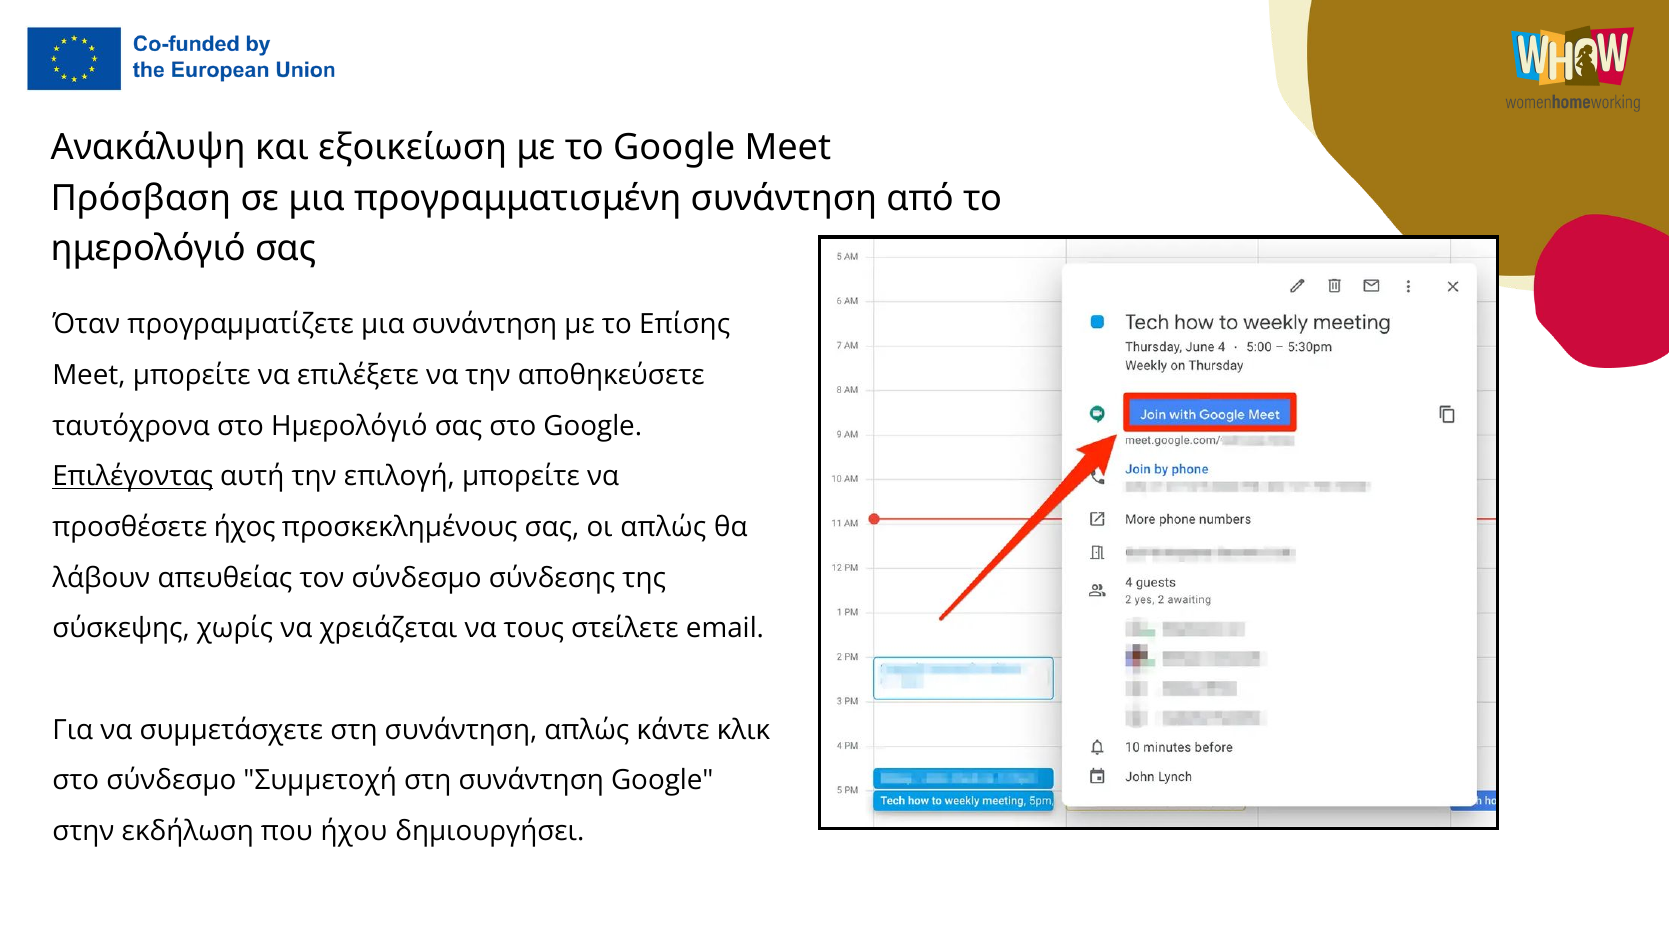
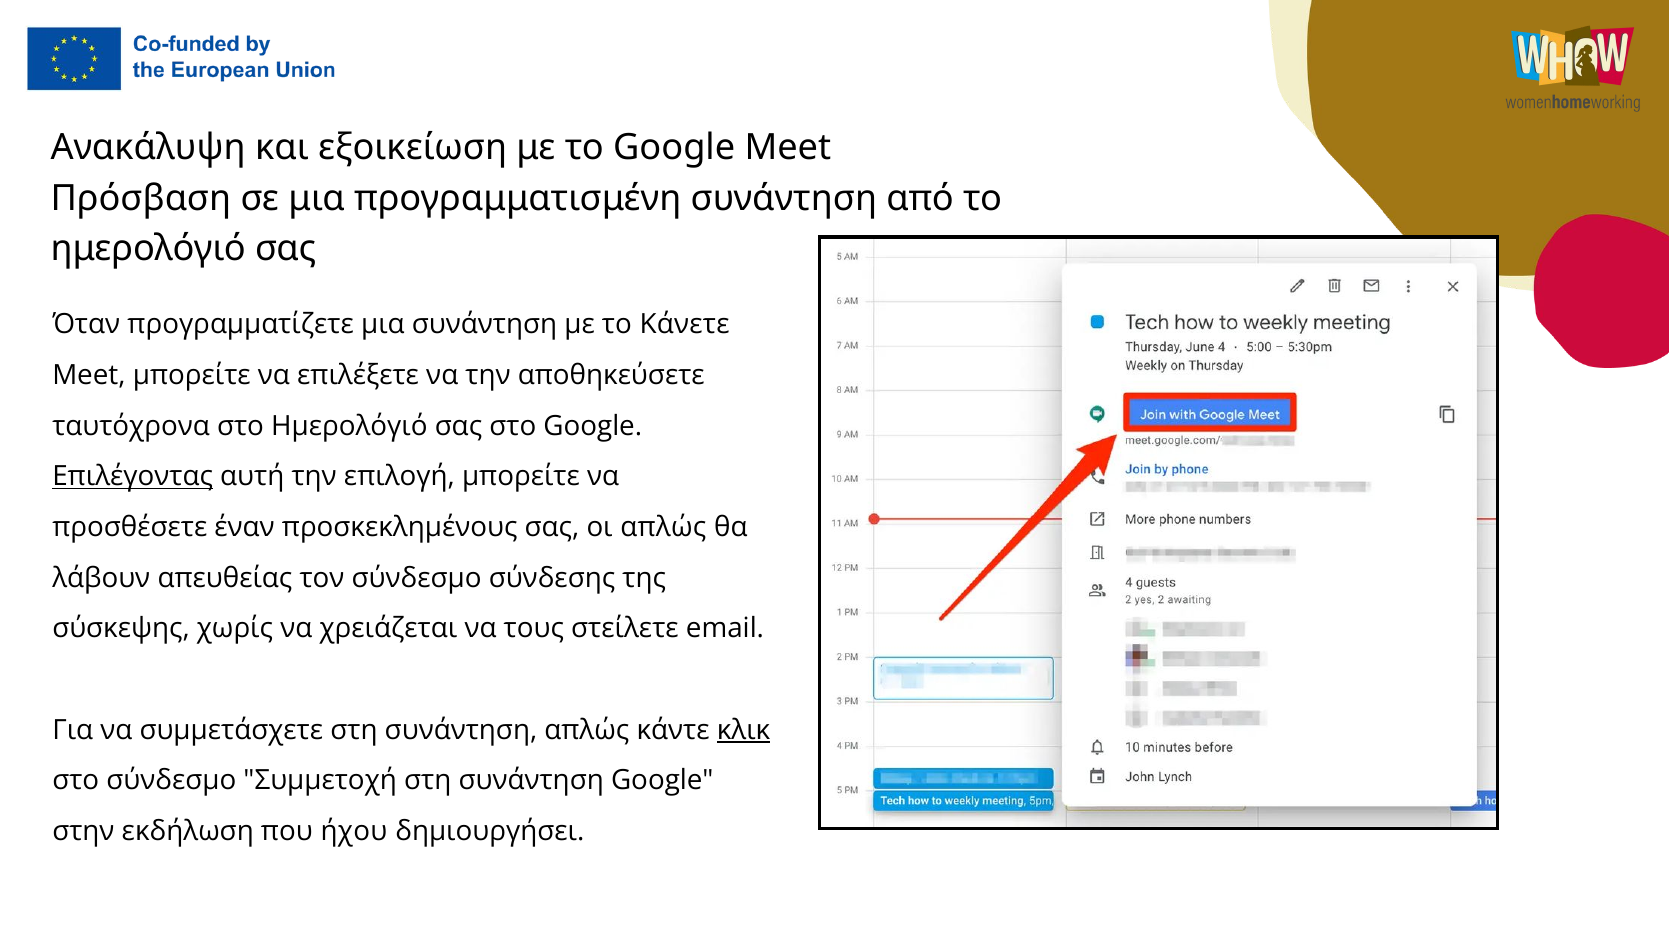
Επίσης: Επίσης -> Κάνετε
ήχος: ήχος -> έναν
κλικ underline: none -> present
